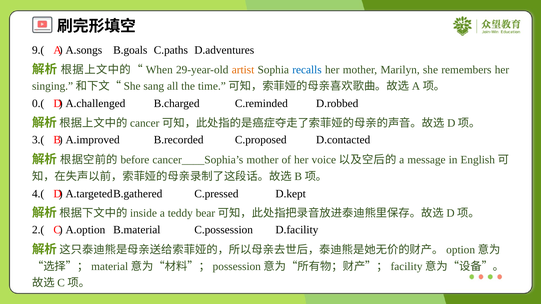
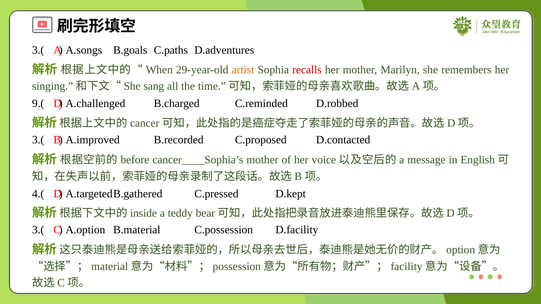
9.( at (38, 50): 9.( -> 3.(
recalls colour: blue -> red
0.(: 0.( -> 9.(
2.( at (38, 230): 2.( -> 3.(
